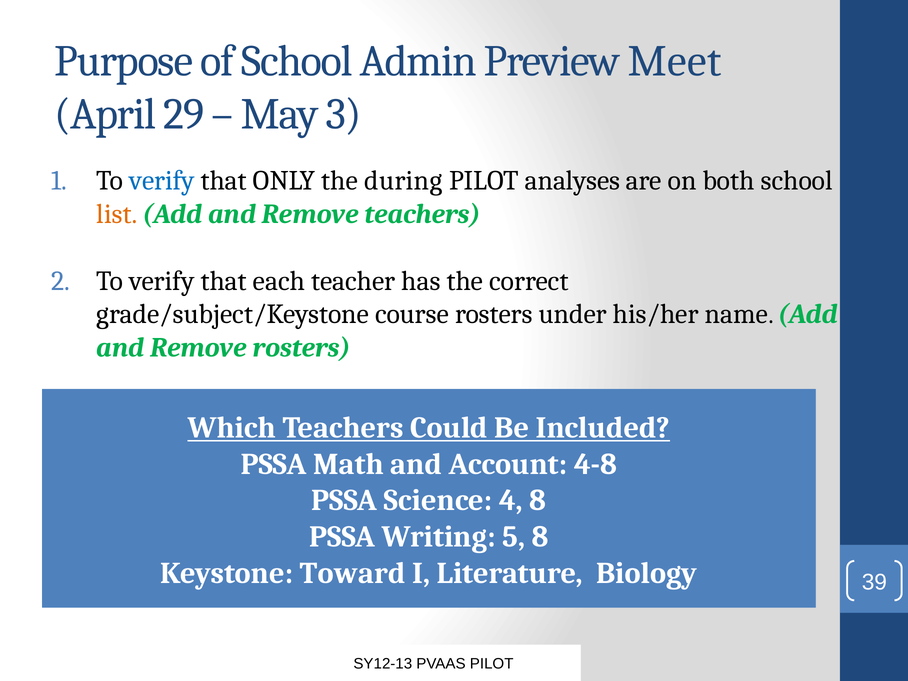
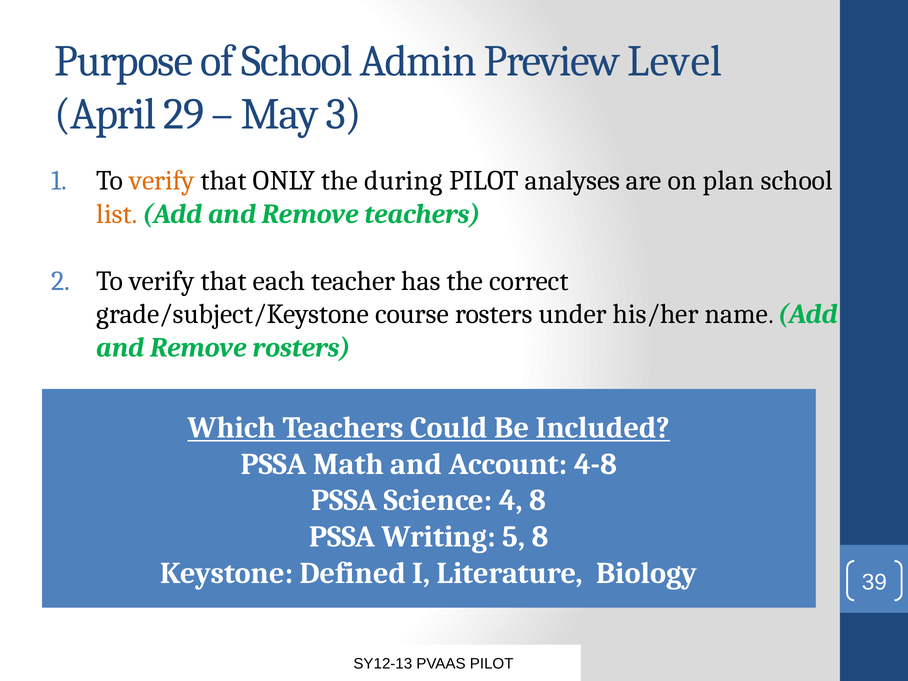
Meet: Meet -> Level
verify at (162, 181) colour: blue -> orange
both: both -> plan
Toward: Toward -> Defined
